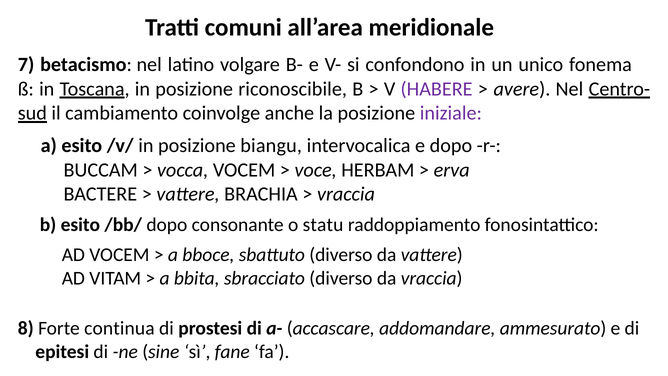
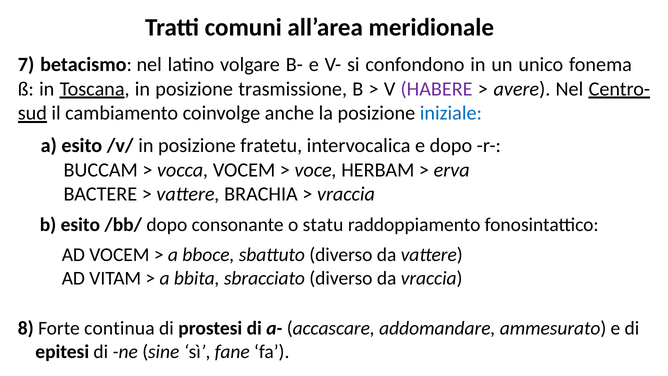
riconoscibile: riconoscibile -> trasmissione
iniziale colour: purple -> blue
biangu: biangu -> fratetu
